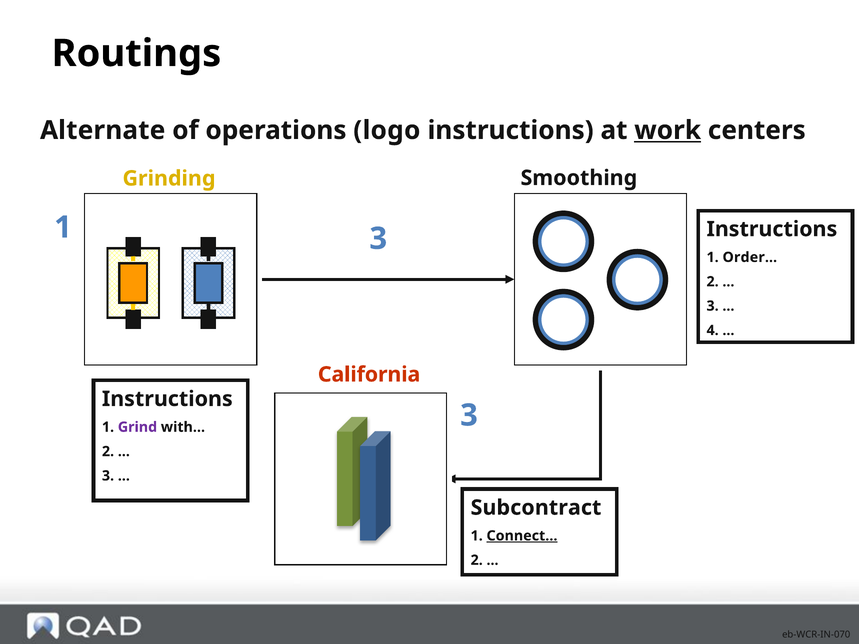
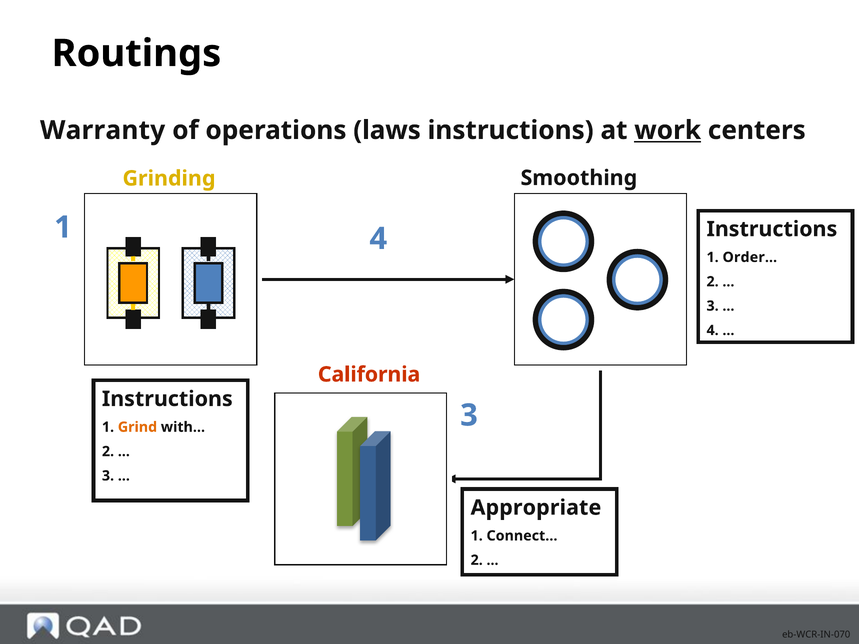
Alternate: Alternate -> Warranty
logo: logo -> laws
1 3: 3 -> 4
Grind colour: purple -> orange
Subcontract: Subcontract -> Appropriate
Connect… underline: present -> none
